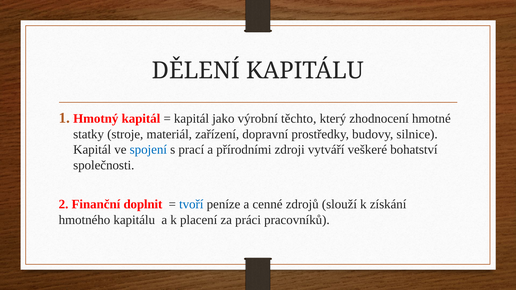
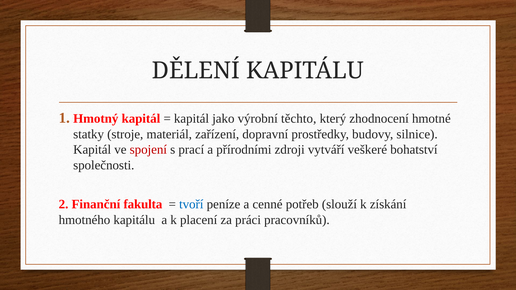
spojení colour: blue -> red
doplnit: doplnit -> fakulta
zdrojů: zdrojů -> potřeb
